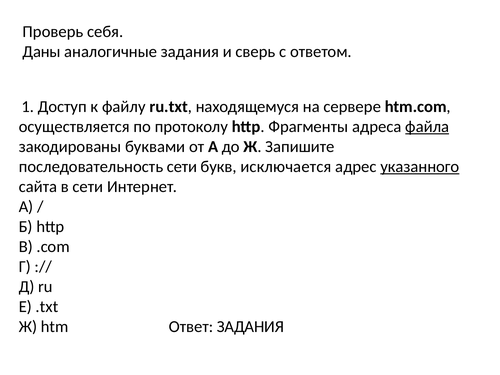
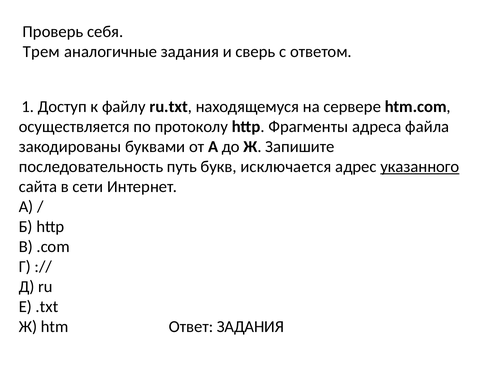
Даны: Даны -> Трем
файла underline: present -> none
последовательность сети: сети -> путь
